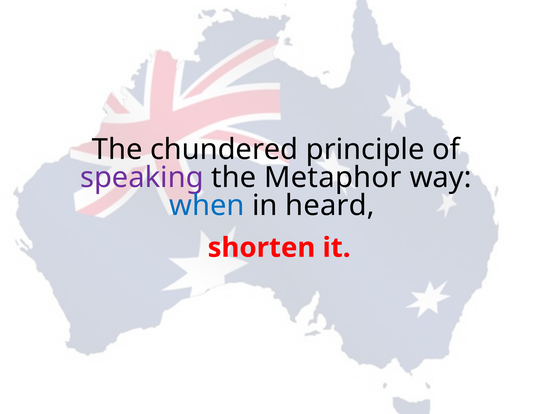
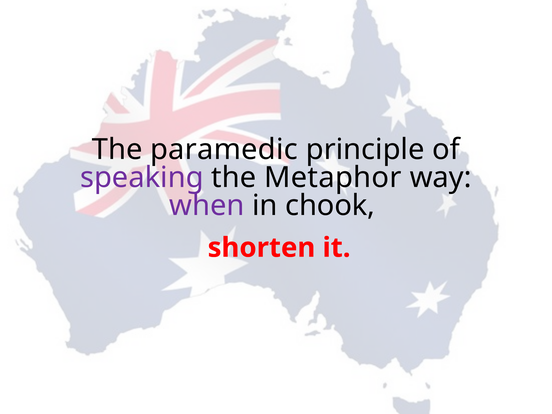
chundered: chundered -> paramedic
when colour: blue -> purple
heard: heard -> chook
